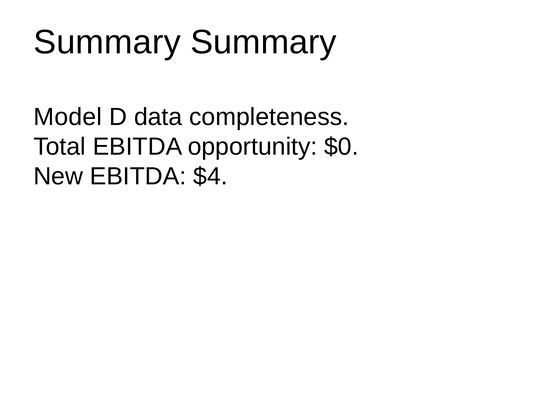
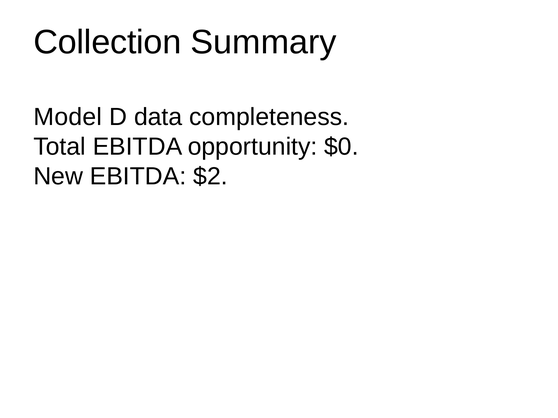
Summary at (107, 42): Summary -> Collection
$4: $4 -> $2
